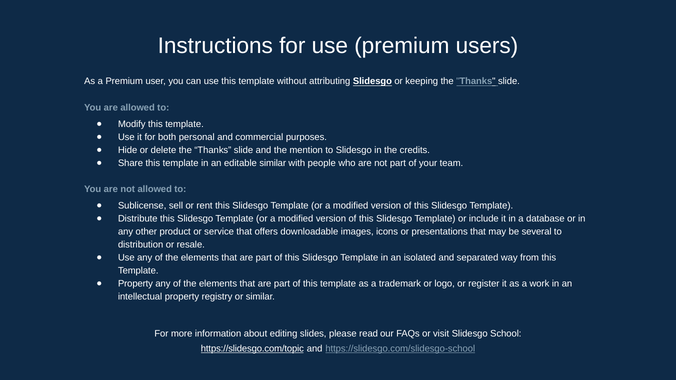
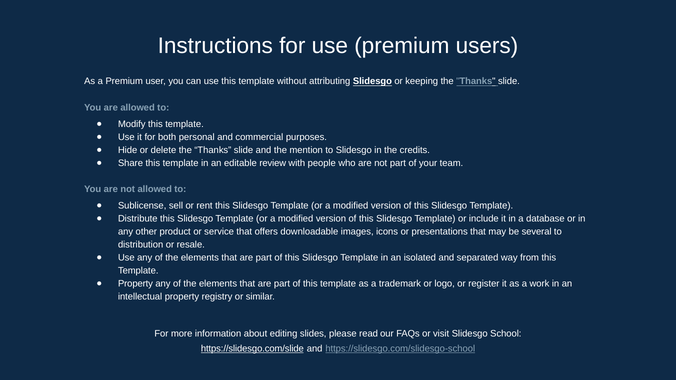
editable similar: similar -> review
https://slidesgo.com/topic: https://slidesgo.com/topic -> https://slidesgo.com/slide
